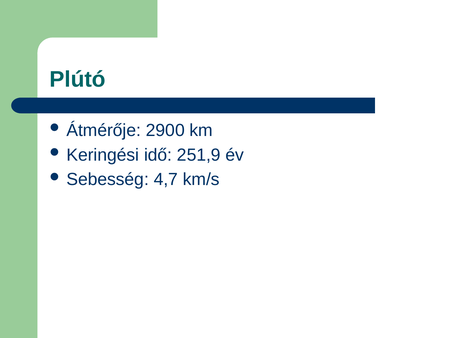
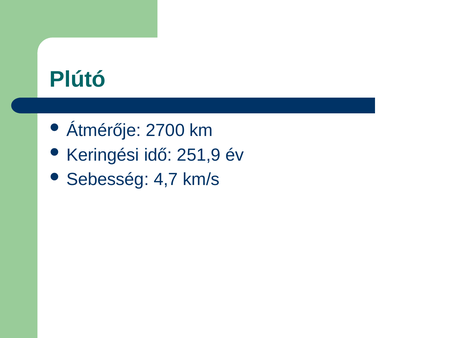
2900: 2900 -> 2700
